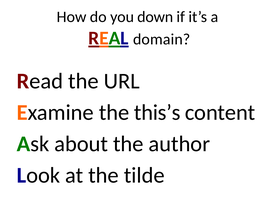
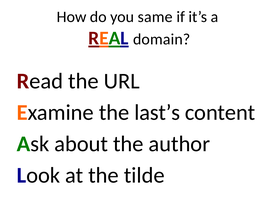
down: down -> same
this’s: this’s -> last’s
